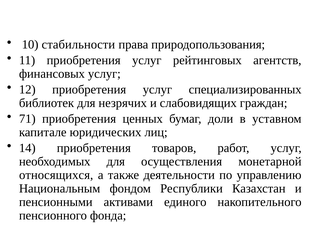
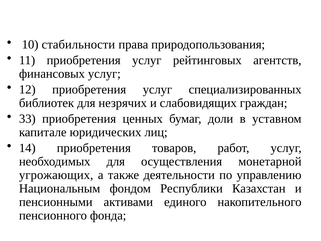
71: 71 -> 33
относящихся: относящихся -> угрожающих
